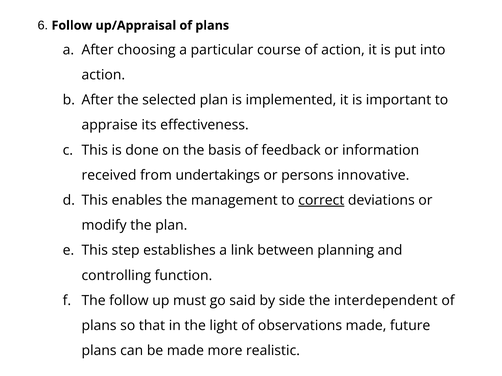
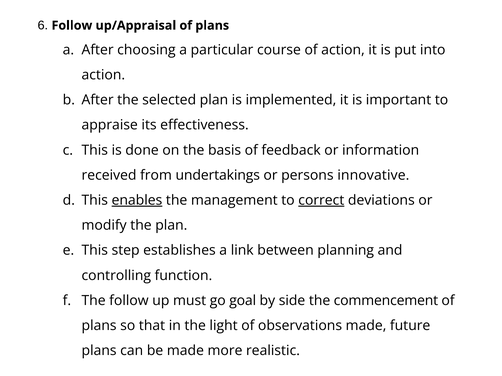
enables underline: none -> present
said: said -> goal
interdependent: interdependent -> commencement
